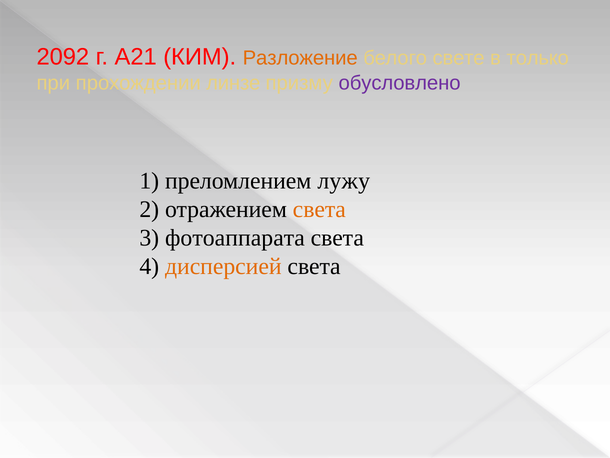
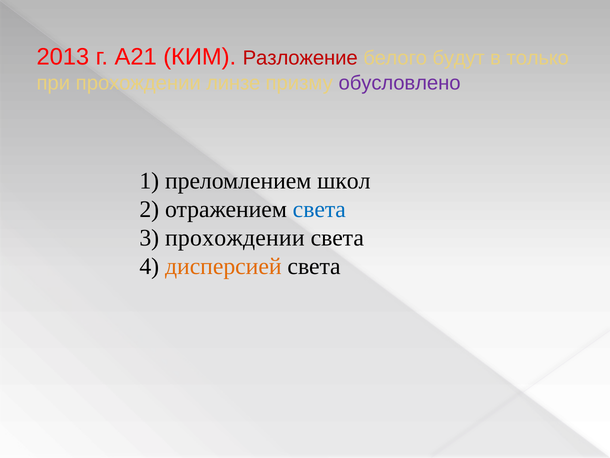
2092: 2092 -> 2013
Разложение colour: orange -> red
свете: свете -> будут
лужу: лужу -> школ
света at (319, 209) colour: orange -> blue
3 фотоаппарата: фотоаппарата -> прохождении
